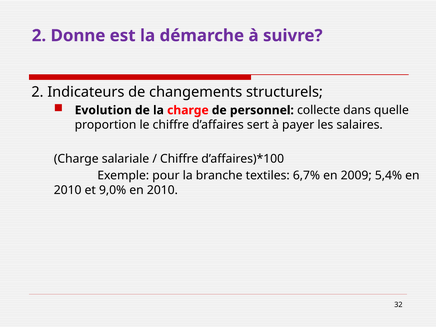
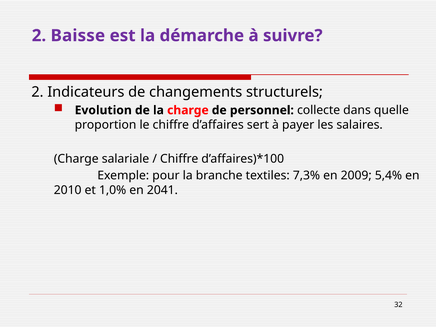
Donne: Donne -> Baisse
6,7%: 6,7% -> 7,3%
9,0%: 9,0% -> 1,0%
2010 at (162, 190): 2010 -> 2041
